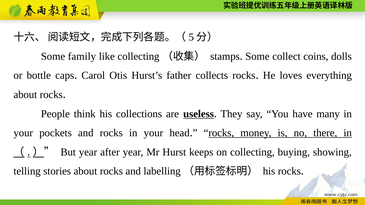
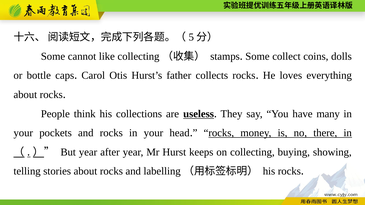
family: family -> cannot
